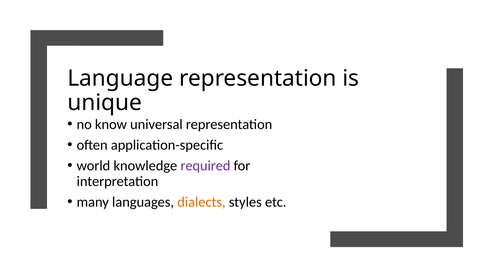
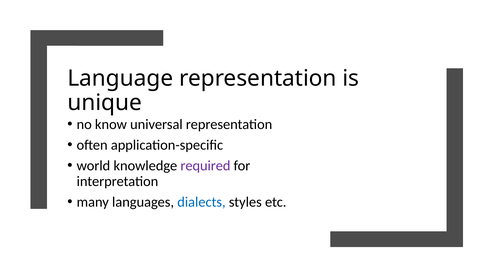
dialects colour: orange -> blue
